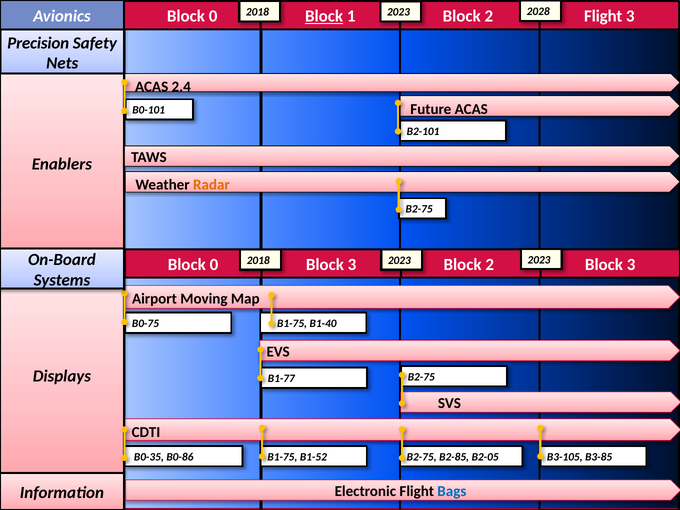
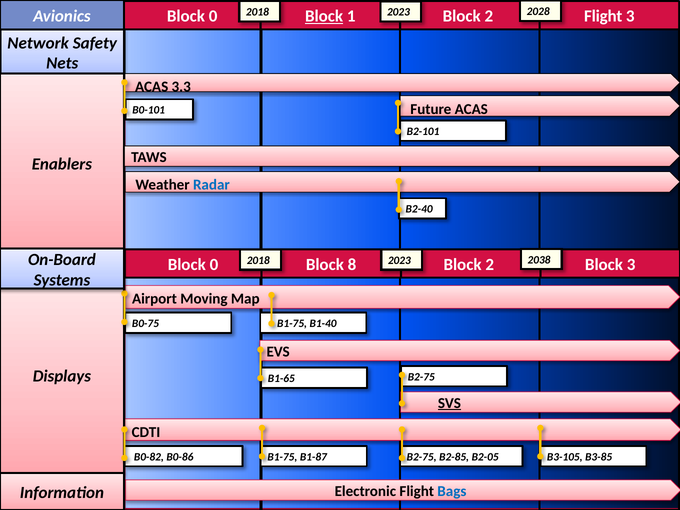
Precision: Precision -> Network
2.4: 2.4 -> 3.3
Radar colour: orange -> blue
B2-75 at (419, 209): B2-75 -> B2-40
3 at (352, 265): 3 -> 8
2023 2023: 2023 -> 2038
B1-77: B1-77 -> B1-65
SVS underline: none -> present
B0-35: B0-35 -> B0-82
B1-52: B1-52 -> B1-87
